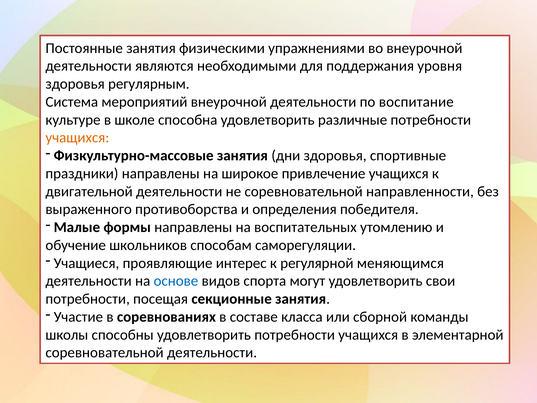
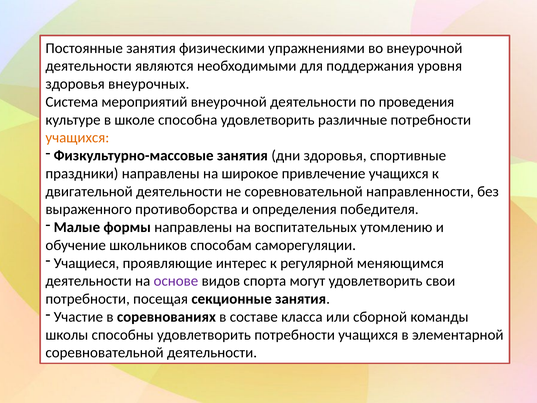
регулярным: регулярным -> внеурочных
воспитание: воспитание -> проведения
основе colour: blue -> purple
